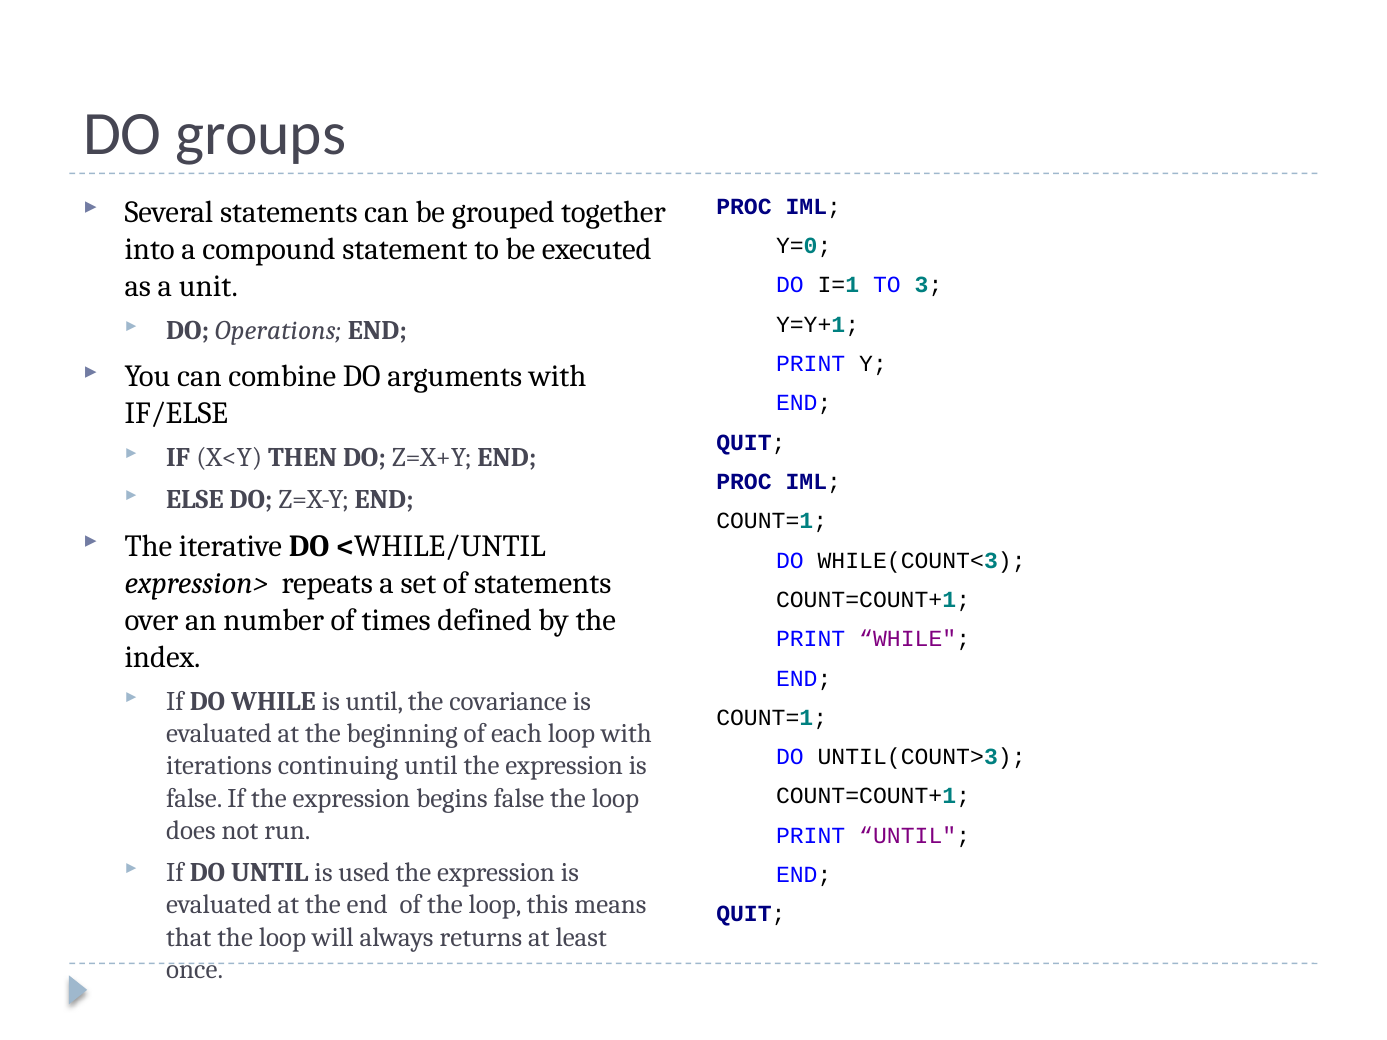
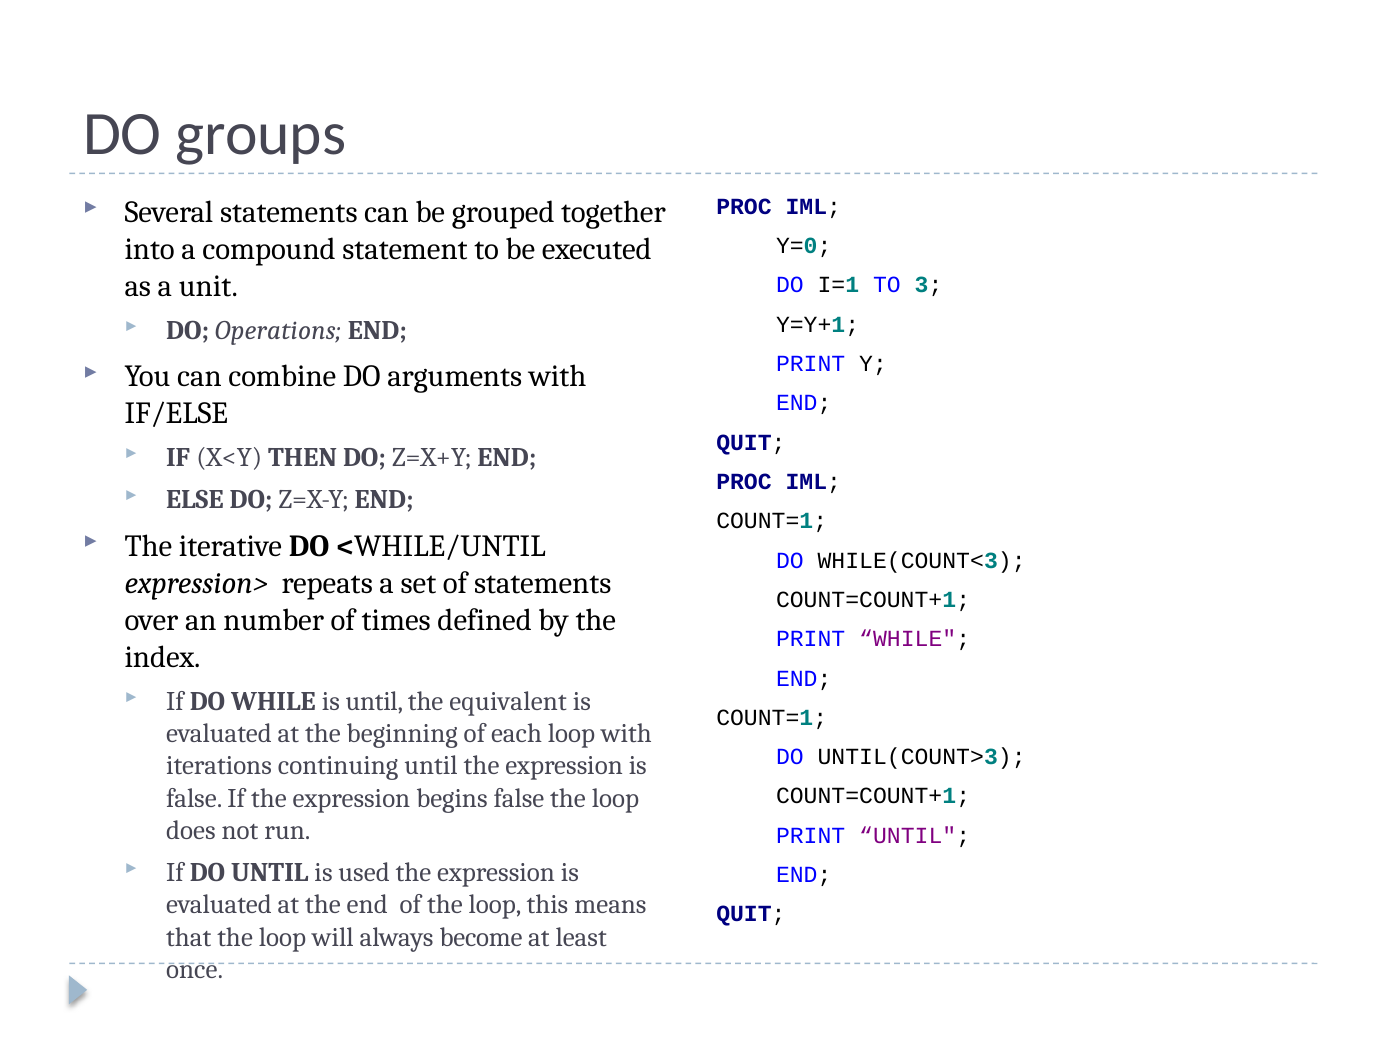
covariance: covariance -> equivalent
returns: returns -> become
